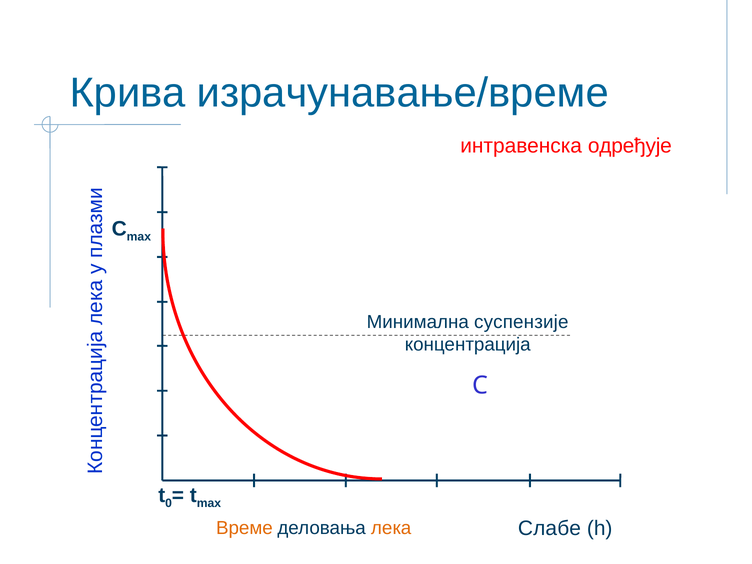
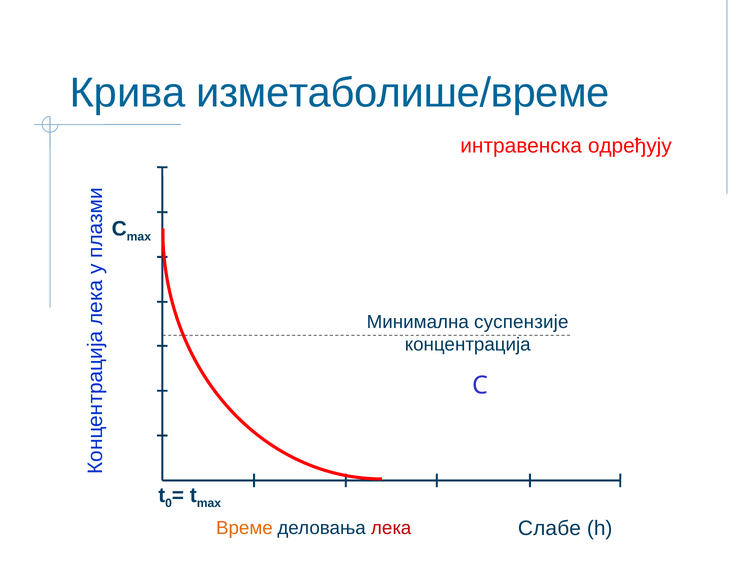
израчунавање/време: израчунавање/време -> изметаболише/време
одређује: одређује -> одређују
лека colour: orange -> red
